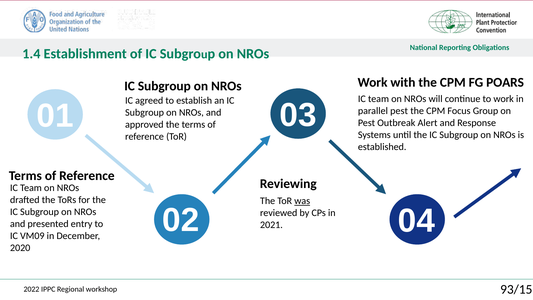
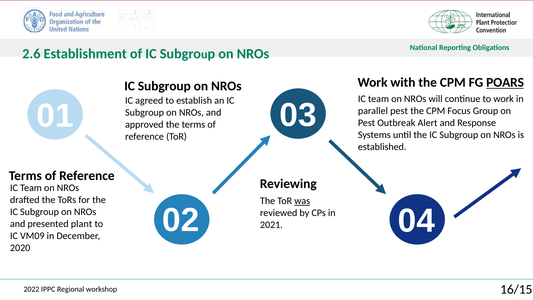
1.4: 1.4 -> 2.6
POARS underline: none -> present
entry: entry -> plant
93/15: 93/15 -> 16/15
